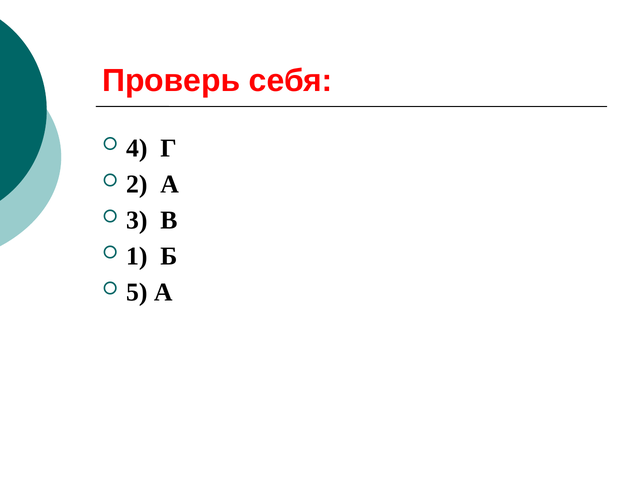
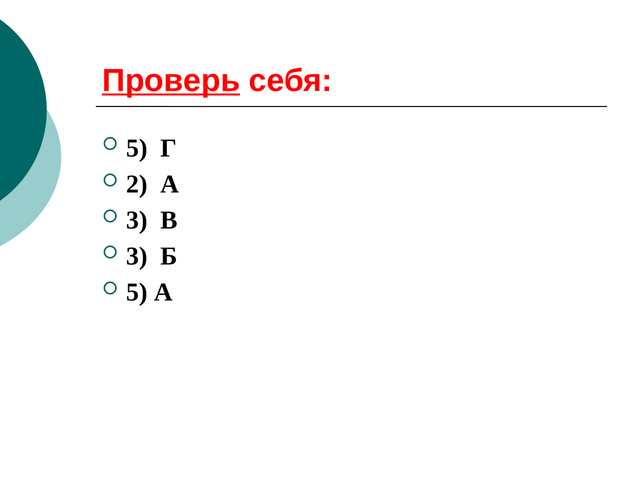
Проверь underline: none -> present
4 at (137, 148): 4 -> 5
1 at (137, 256): 1 -> 3
